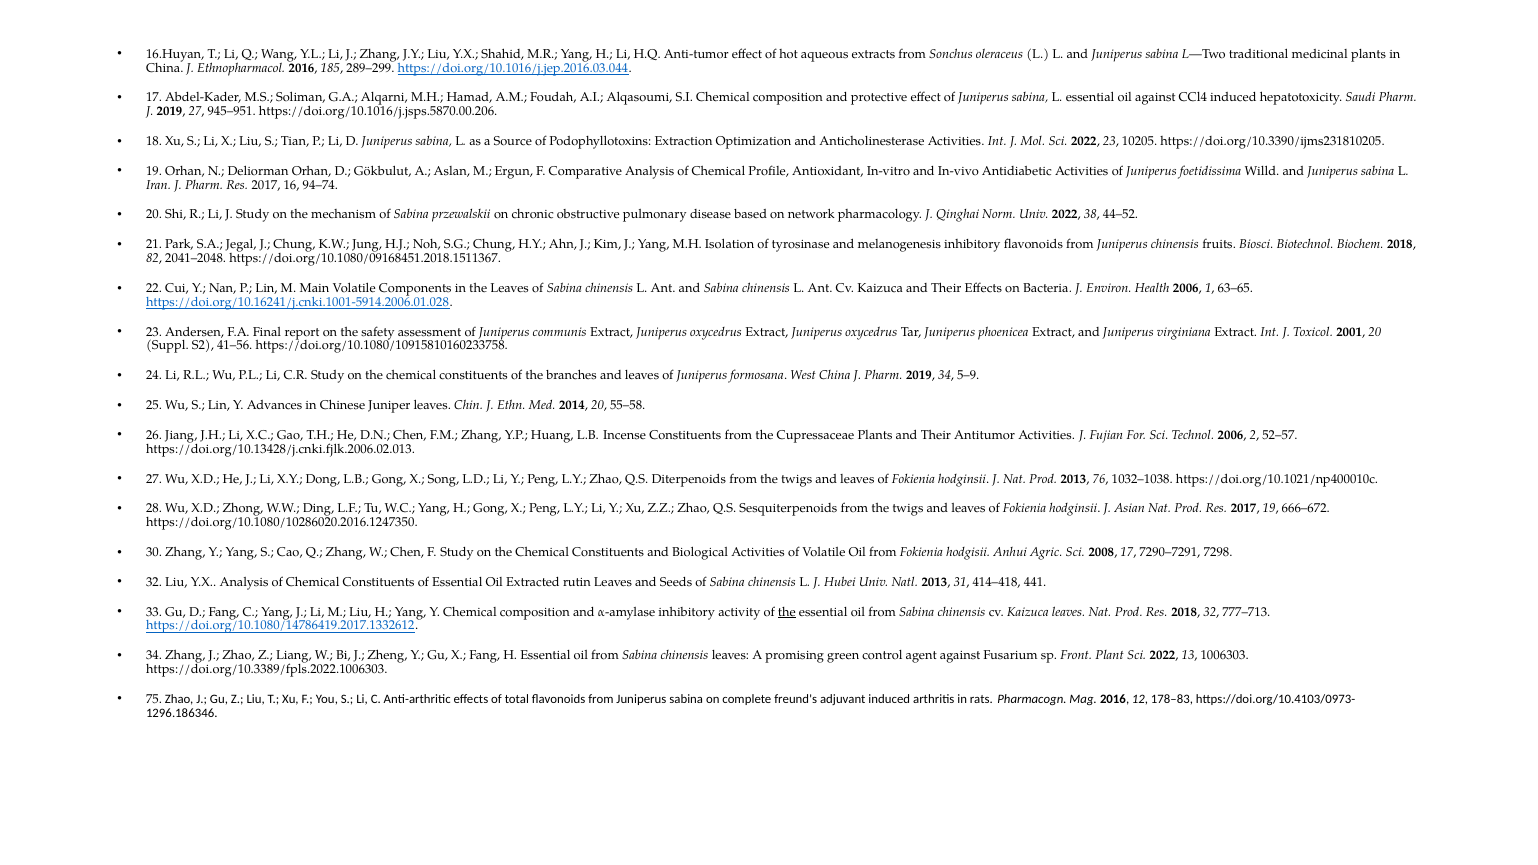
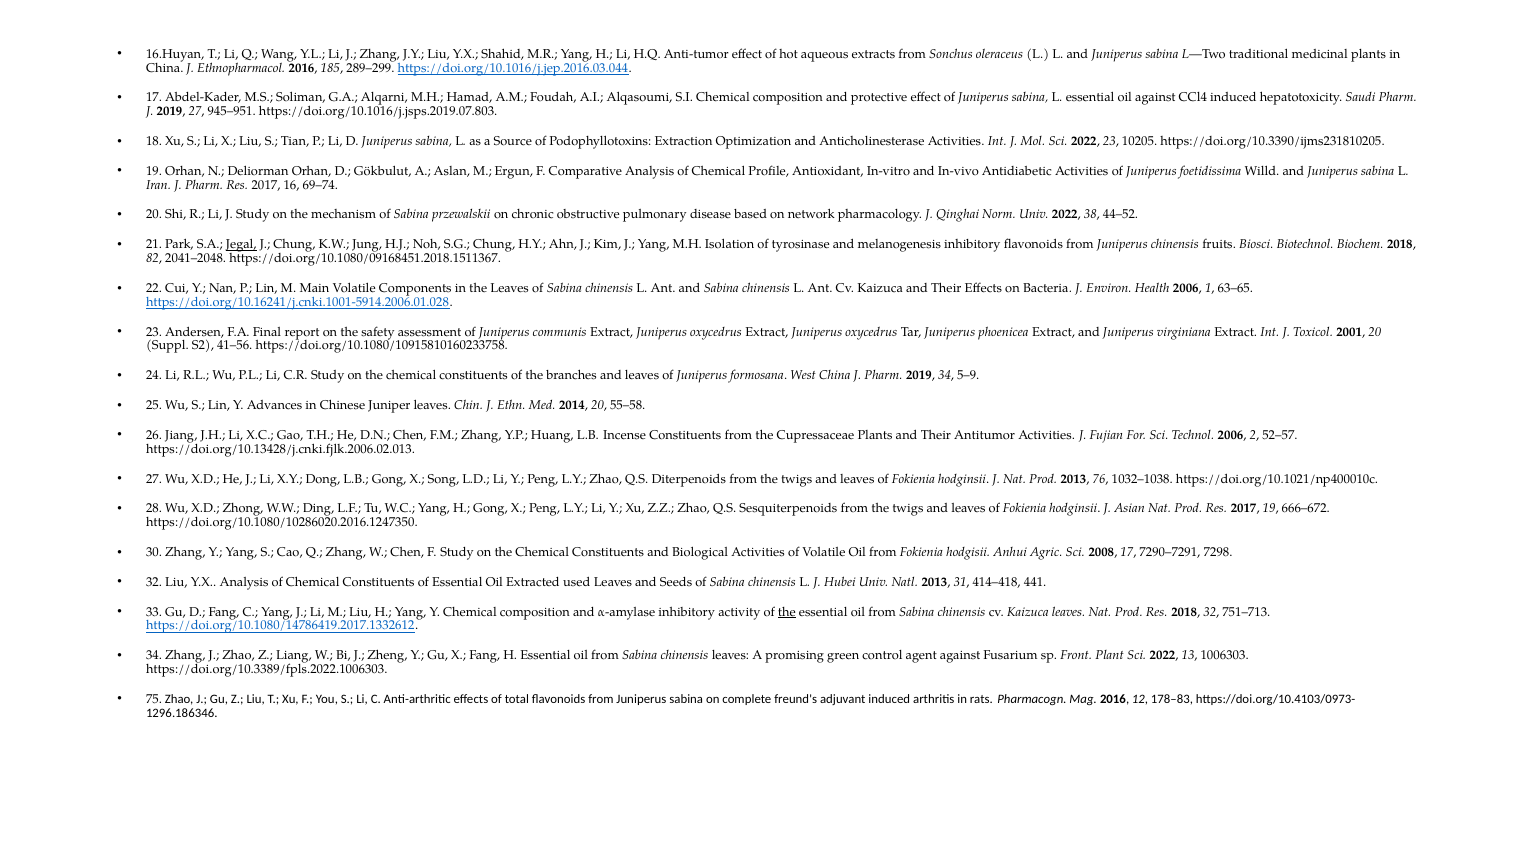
https://doi.org/10.1016/j.jsps.5870.00.206: https://doi.org/10.1016/j.jsps.5870.00.206 -> https://doi.org/10.1016/j.jsps.2019.07.803
94–74: 94–74 -> 69–74
Jegal underline: none -> present
rutin: rutin -> used
777–713: 777–713 -> 751–713
